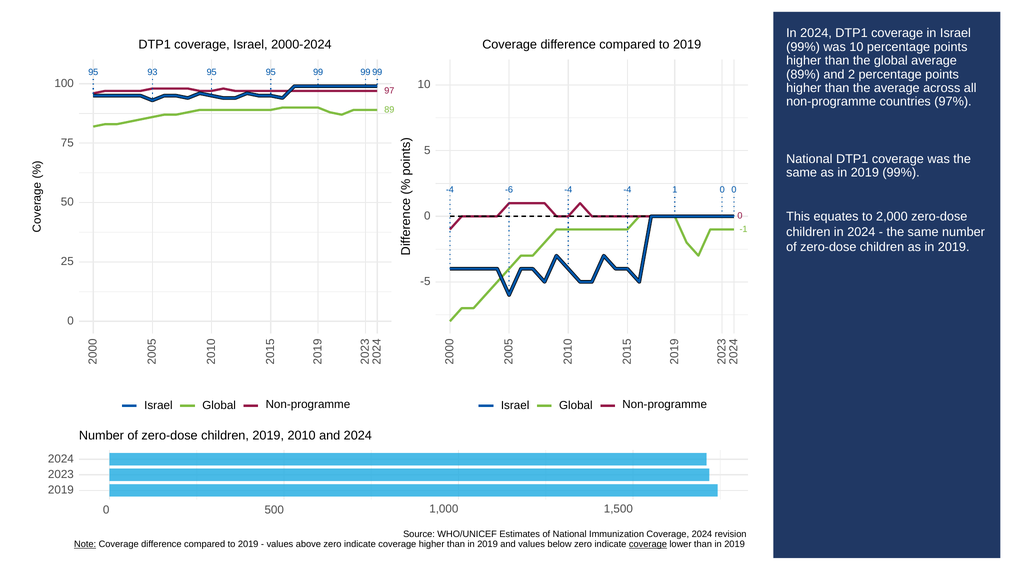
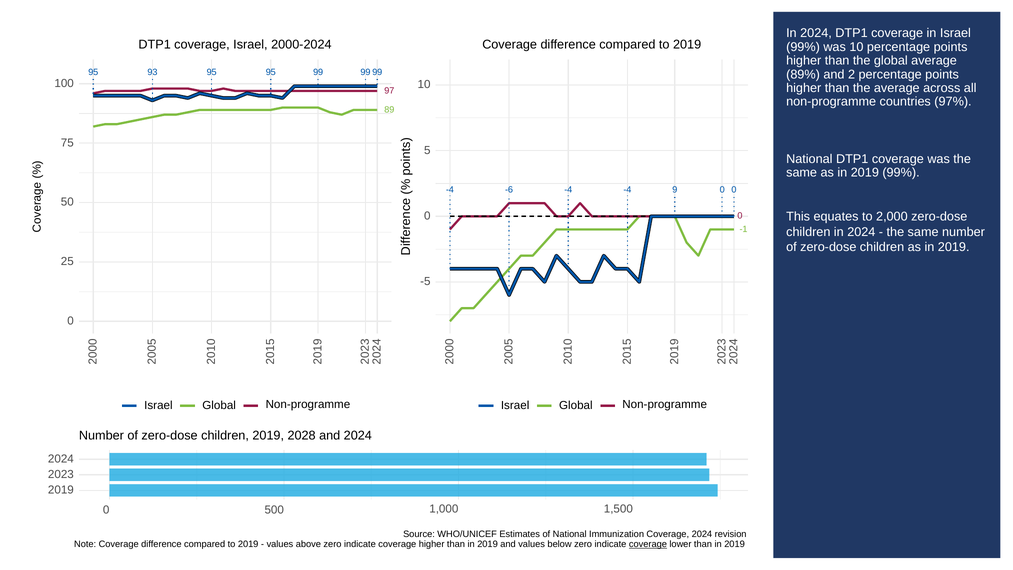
-4 1: 1 -> 9
2010: 2010 -> 2028
Note underline: present -> none
